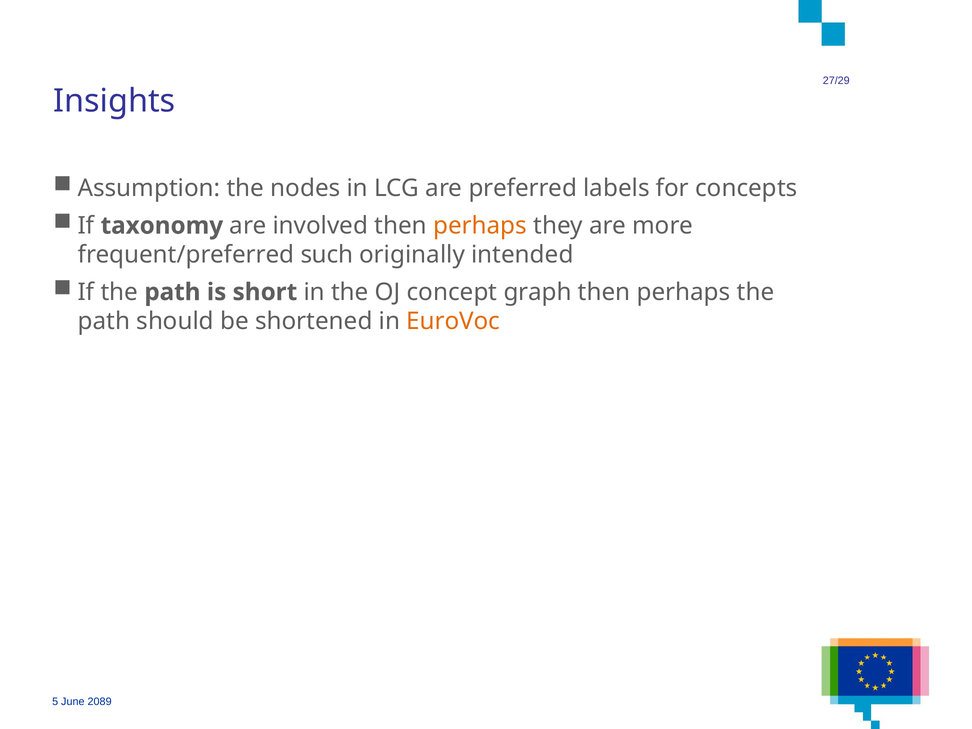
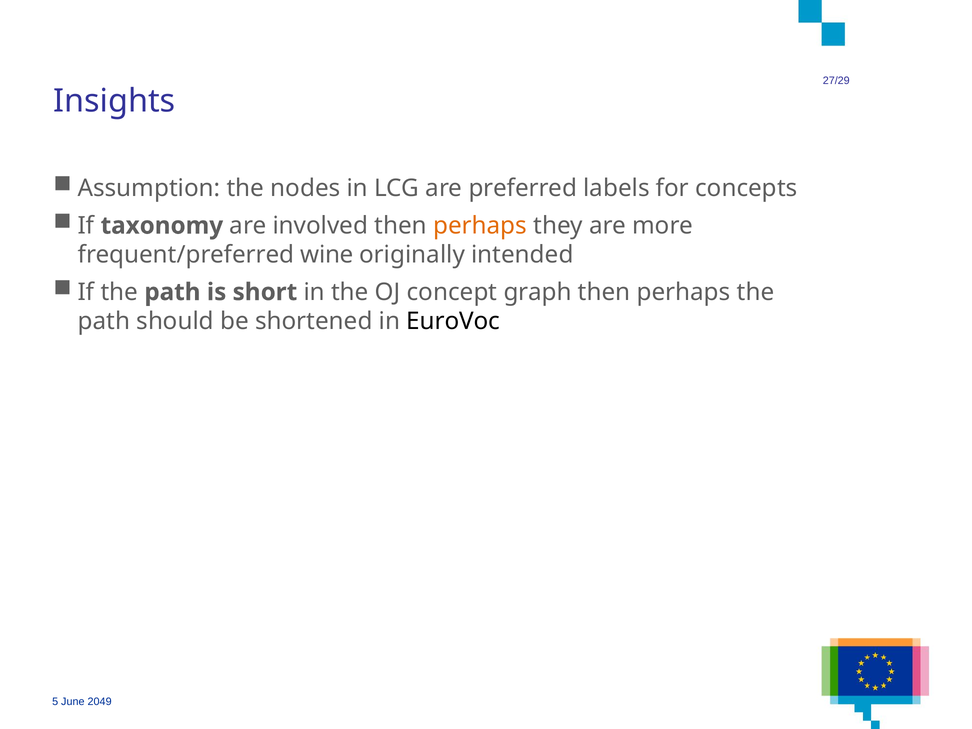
such: such -> wine
EuroVoc colour: orange -> black
2089: 2089 -> 2049
